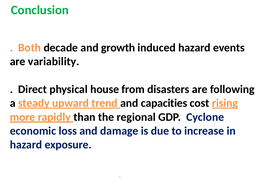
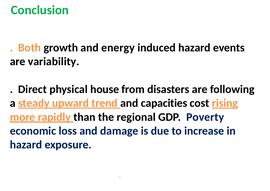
decade: decade -> growth
growth: growth -> energy
Cyclone: Cyclone -> Poverty
